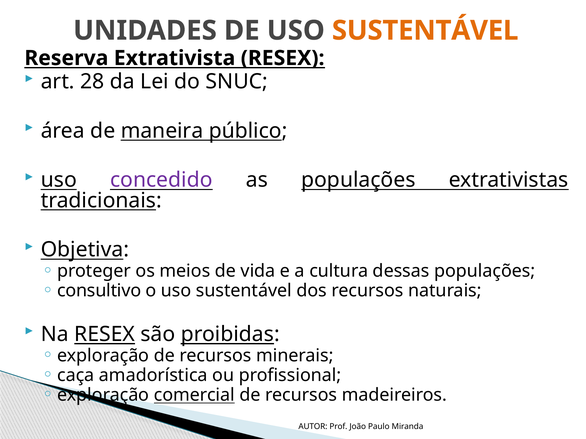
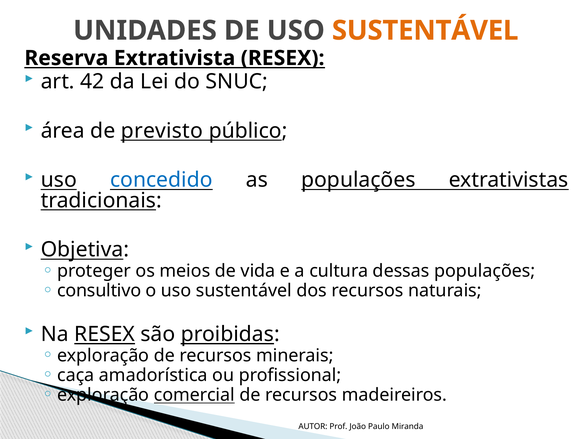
28: 28 -> 42
maneira: maneira -> previsto
concedido colour: purple -> blue
